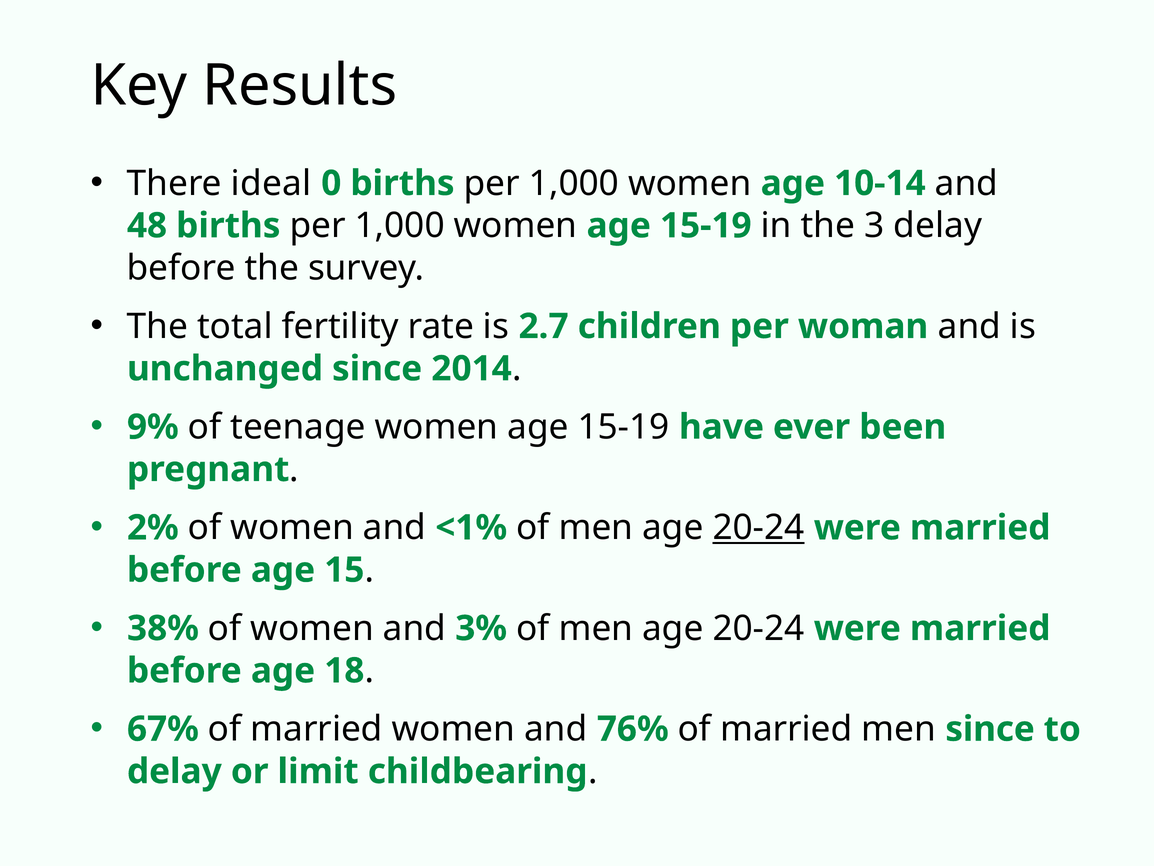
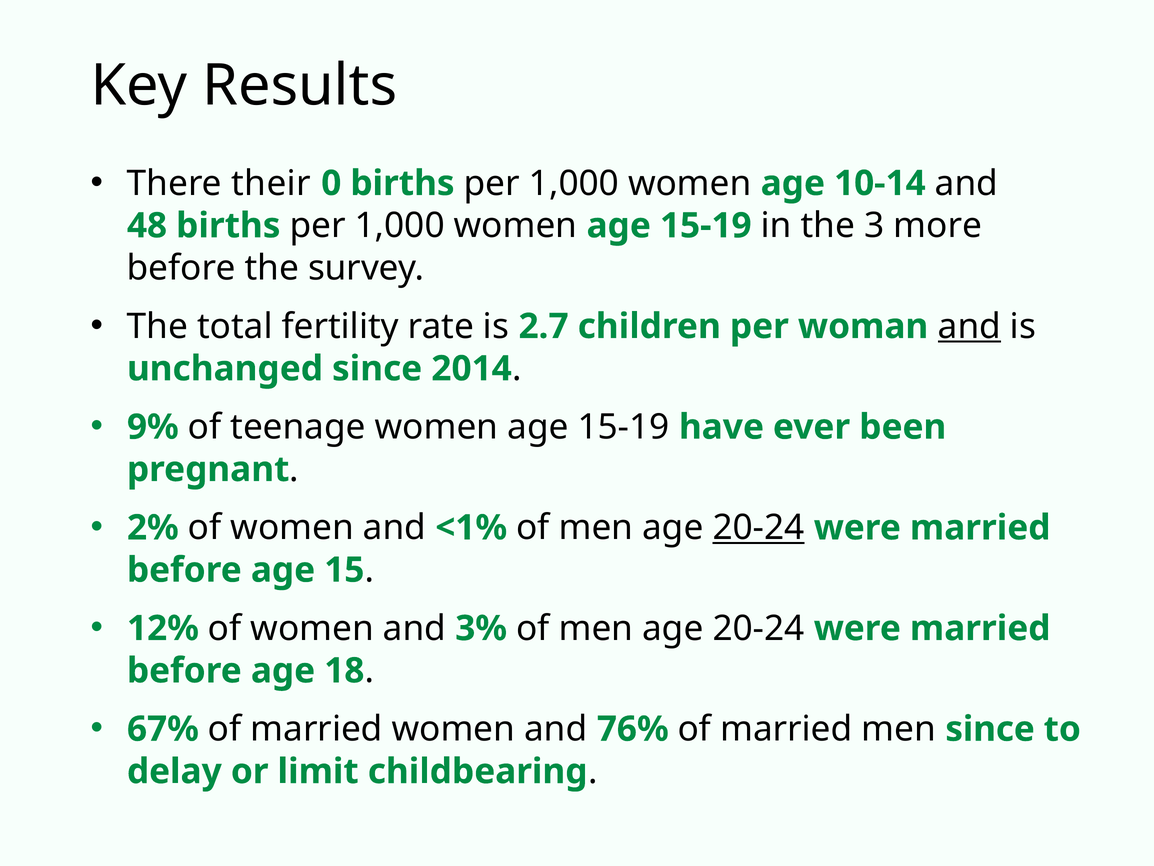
ideal: ideal -> their
3 delay: delay -> more
and at (969, 326) underline: none -> present
38%: 38% -> 12%
